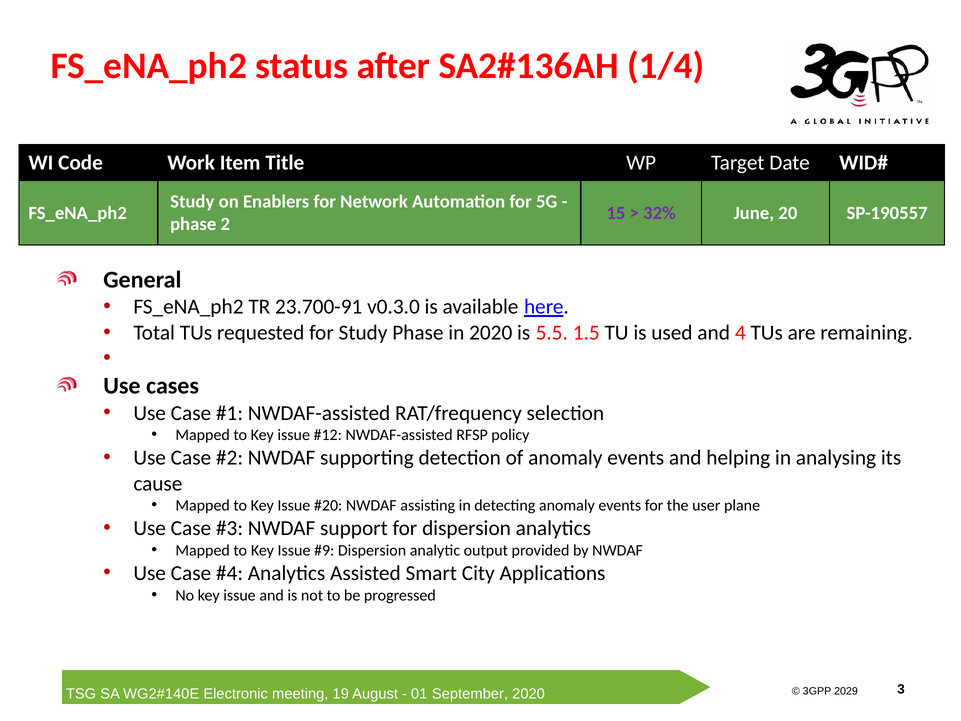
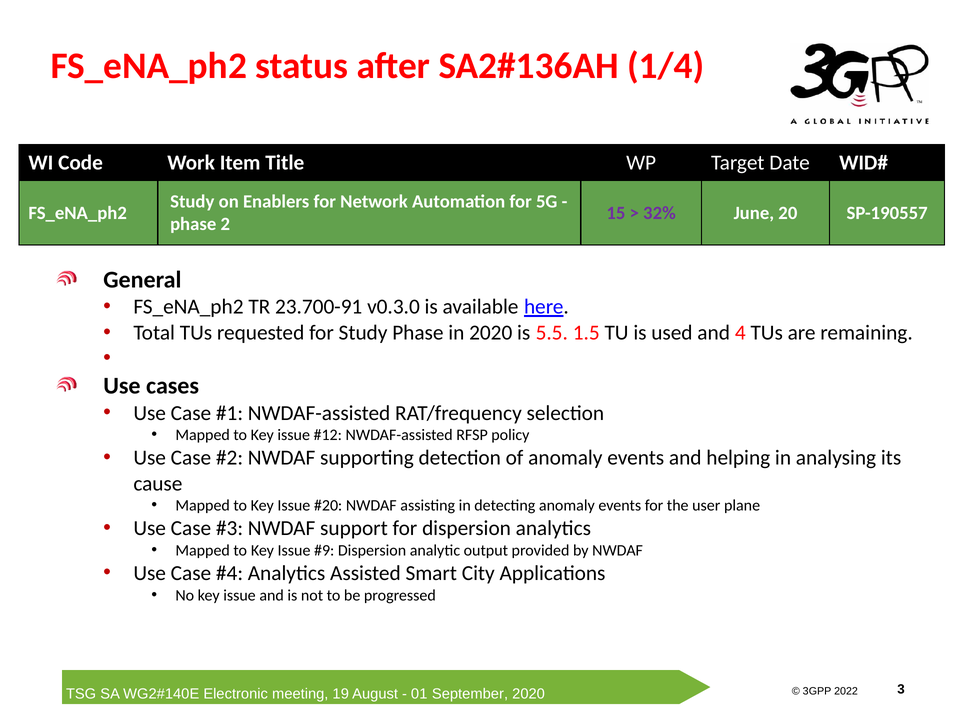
2029: 2029 -> 2022
